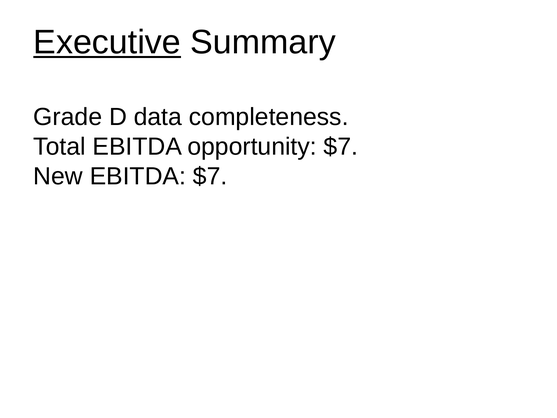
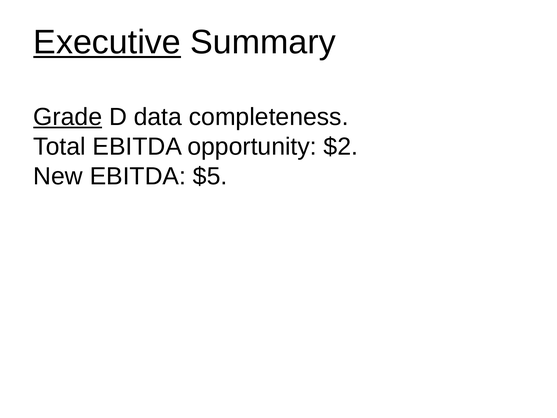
Grade underline: none -> present
opportunity $7: $7 -> $2
EBITDA $7: $7 -> $5
